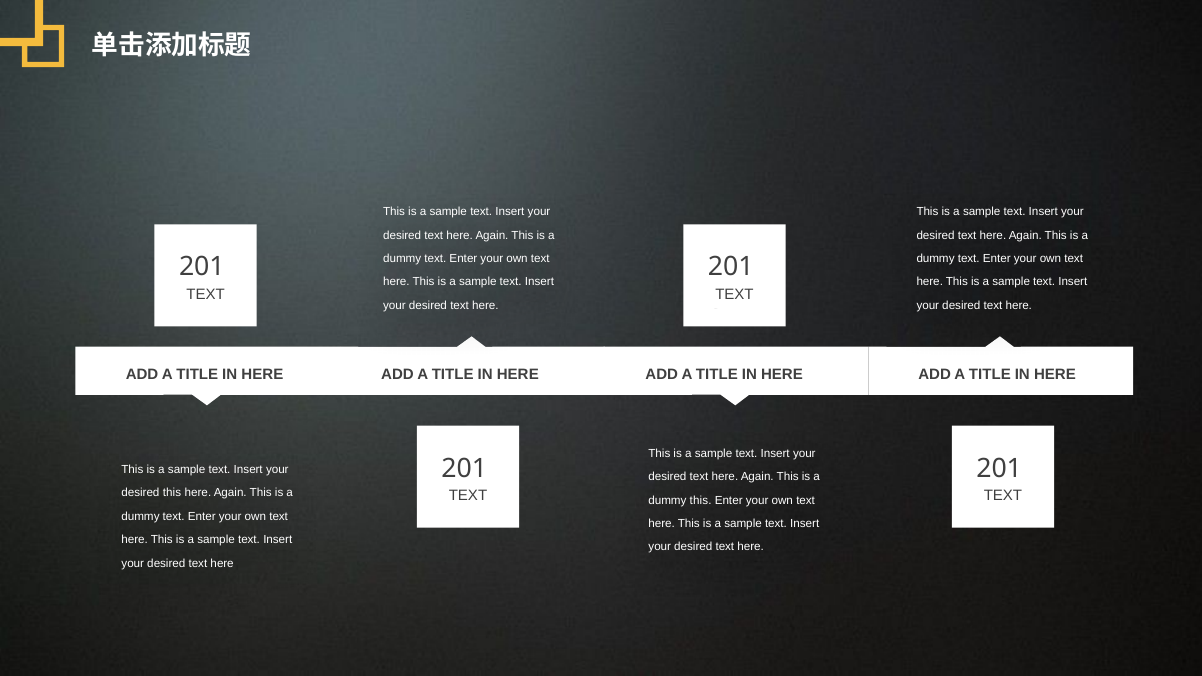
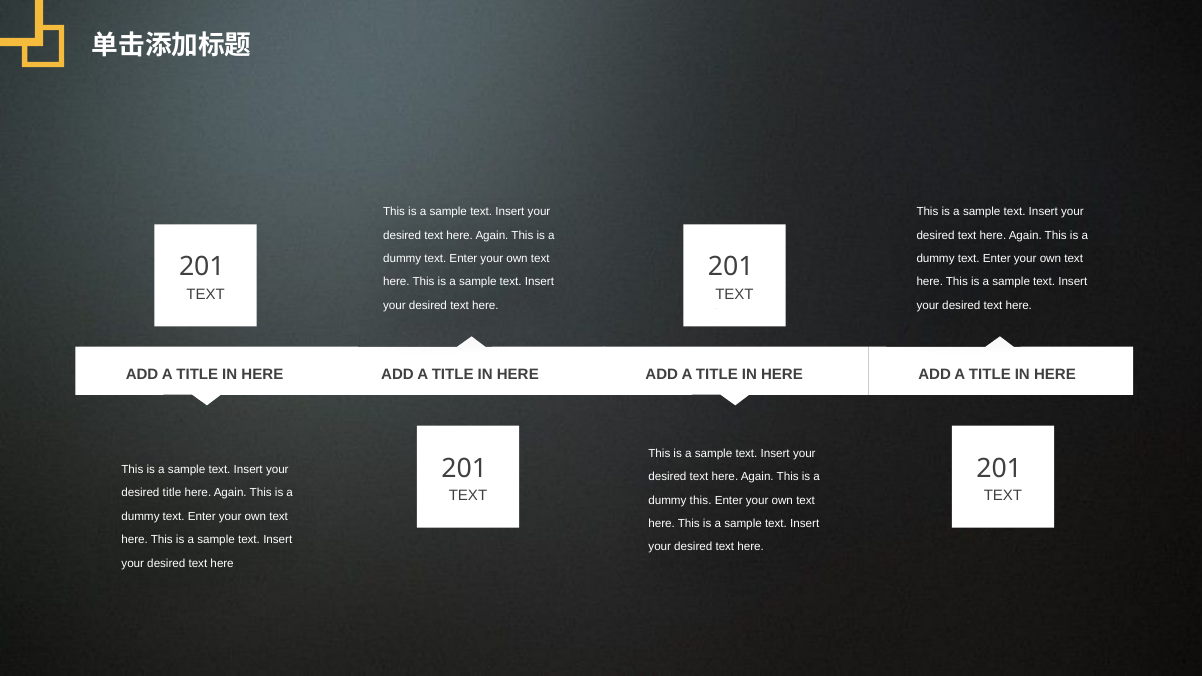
desired this: this -> title
